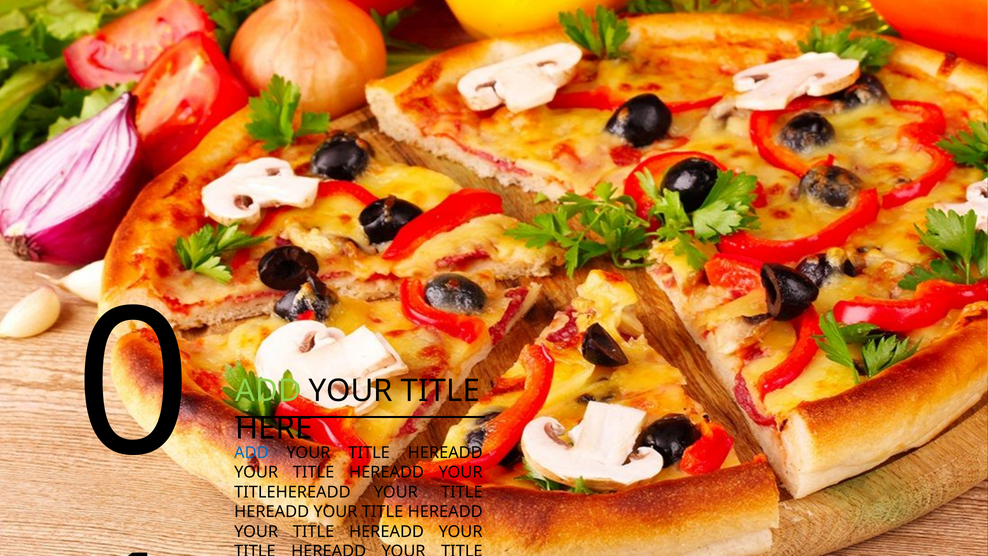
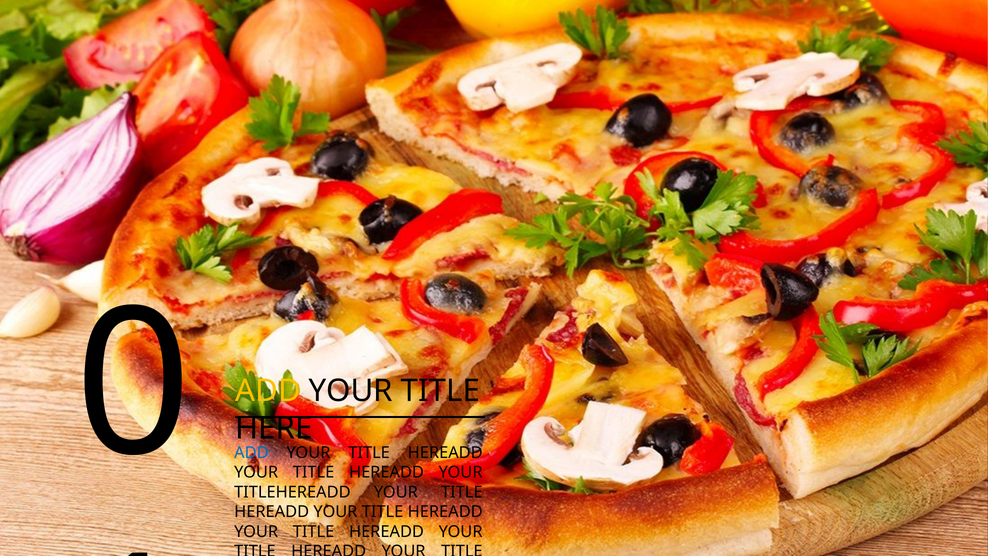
ADD at (268, 391) colour: light green -> yellow
